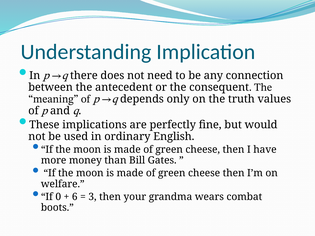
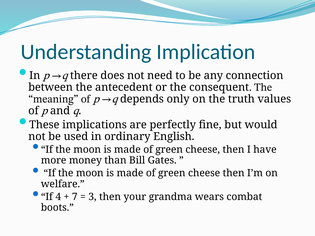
0: 0 -> 4
6: 6 -> 7
